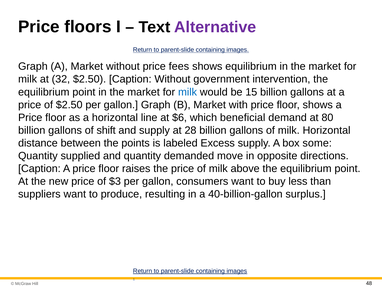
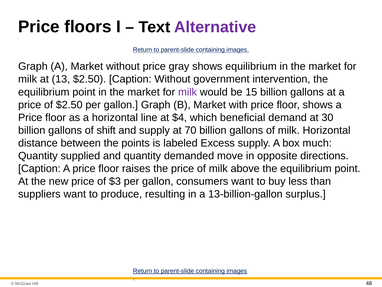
fees: fees -> gray
32: 32 -> 13
milk at (188, 92) colour: blue -> purple
$6: $6 -> $4
80: 80 -> 30
28: 28 -> 70
some: some -> much
40-billion-gallon: 40-billion-gallon -> 13-billion-gallon
